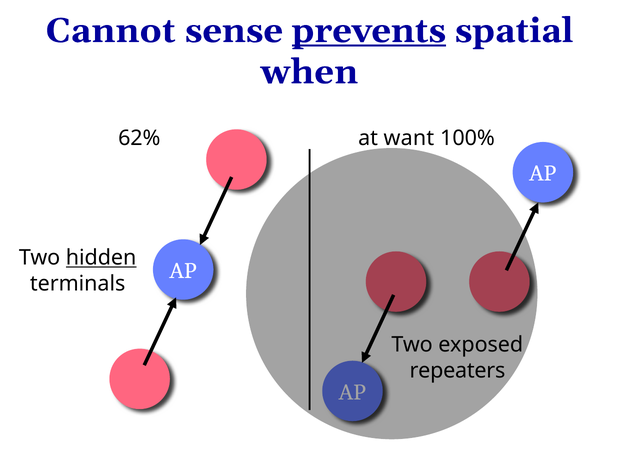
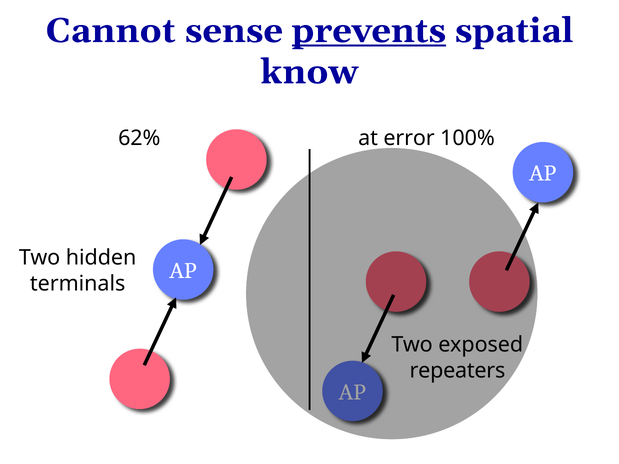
when: when -> know
want: want -> error
hidden underline: present -> none
